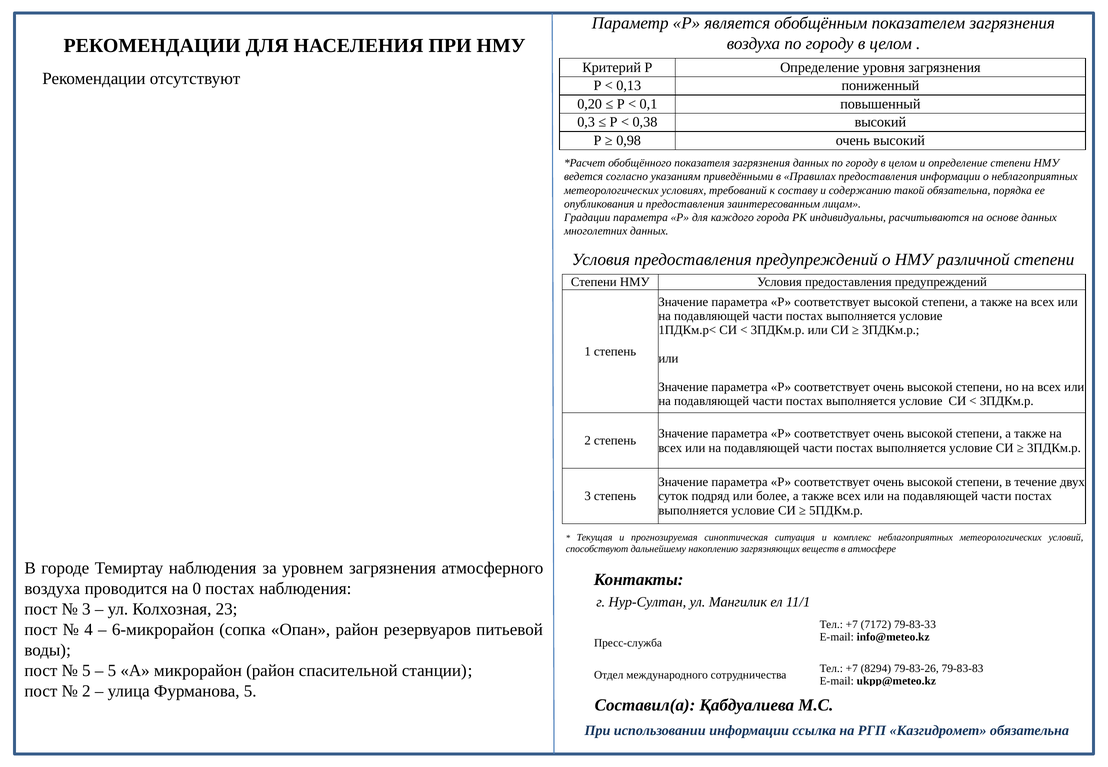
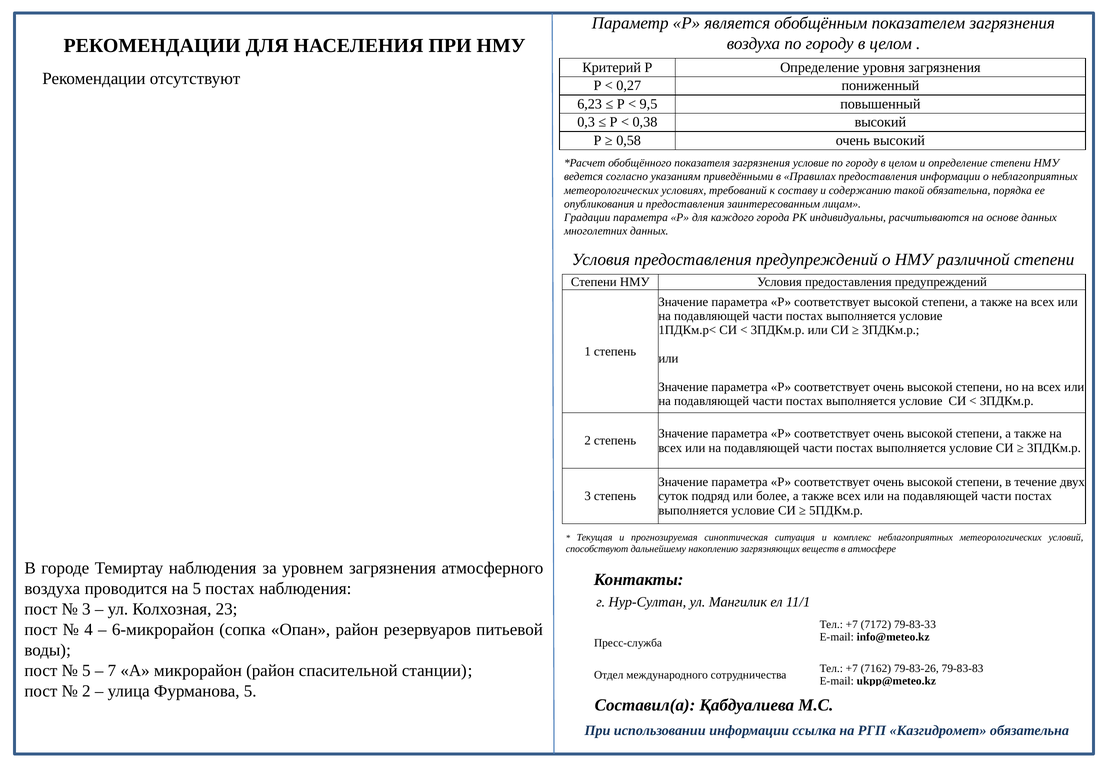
0,13: 0,13 -> 0,27
0,20: 0,20 -> 6,23
0,1: 0,1 -> 9,5
0,98: 0,98 -> 0,58
загрязнения данных: данных -> условие
на 0: 0 -> 5
5 at (112, 671): 5 -> 7
8294: 8294 -> 7162
